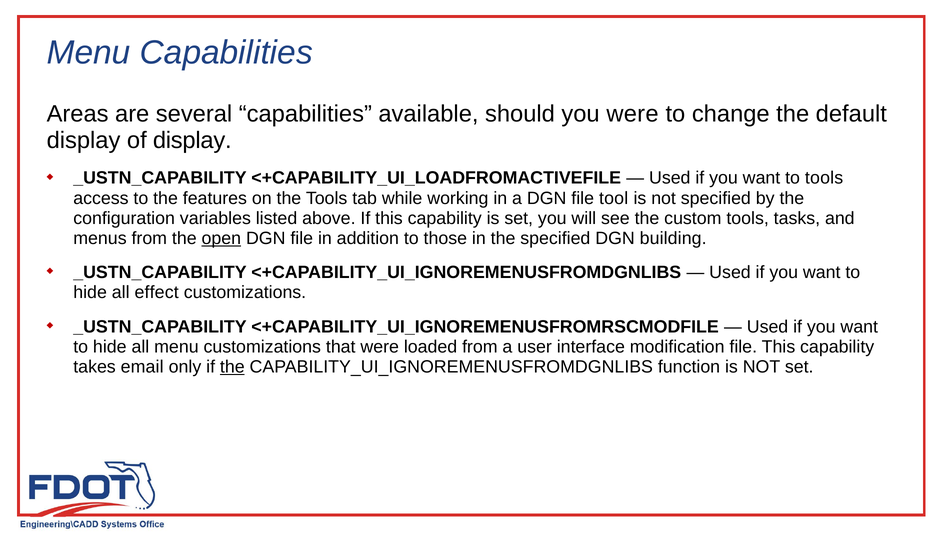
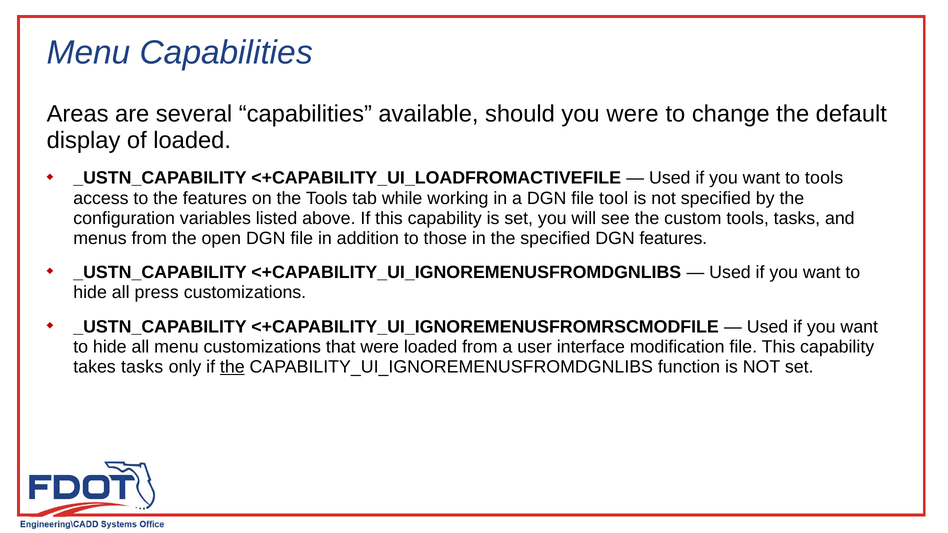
of display: display -> loaded
open underline: present -> none
DGN building: building -> features
effect: effect -> press
takes email: email -> tasks
